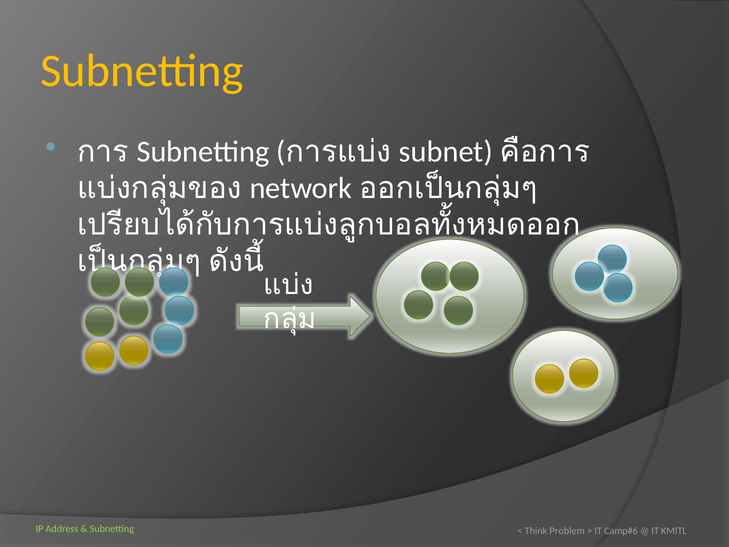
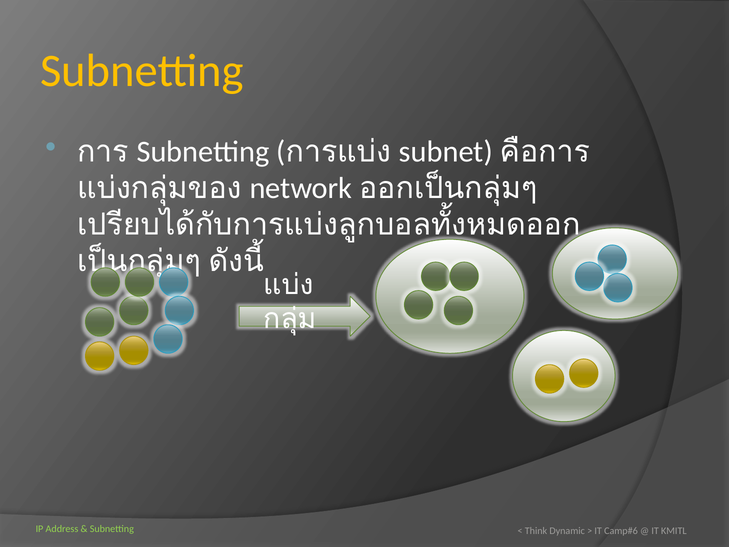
Problem: Problem -> Dynamic
